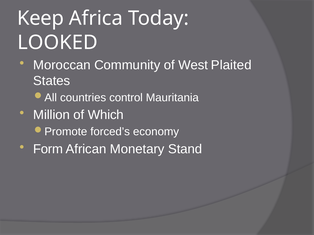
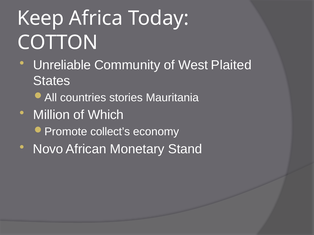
LOOKED: LOOKED -> COTTON
Moroccan: Moroccan -> Unreliable
control: control -> stories
forced’s: forced’s -> collect’s
Form: Form -> Novo
